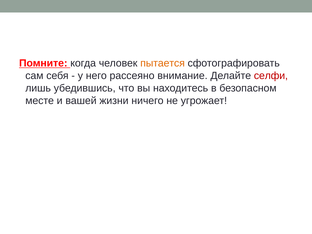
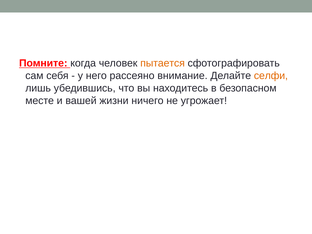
селфи colour: red -> orange
